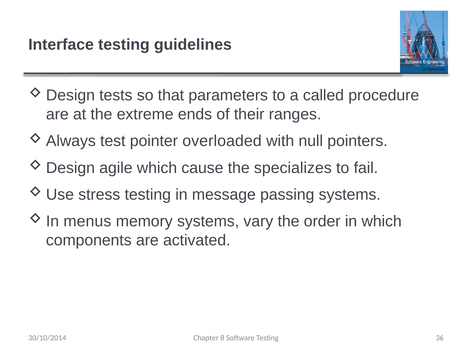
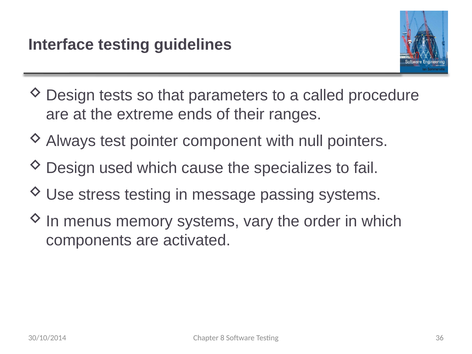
overloaded: overloaded -> component
agile: agile -> used
